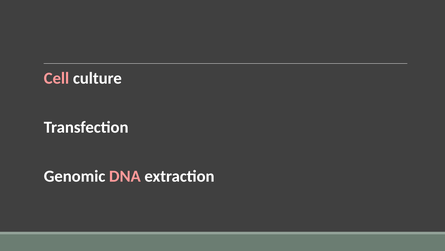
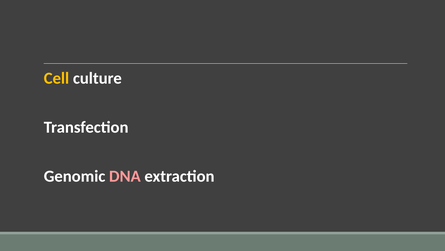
Cell colour: pink -> yellow
